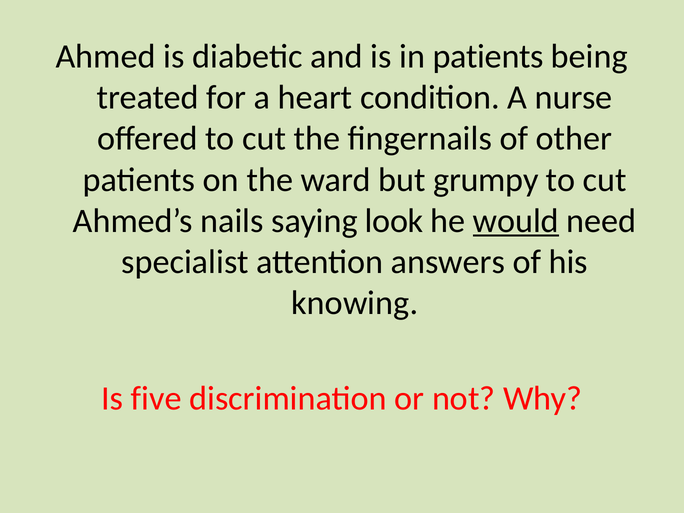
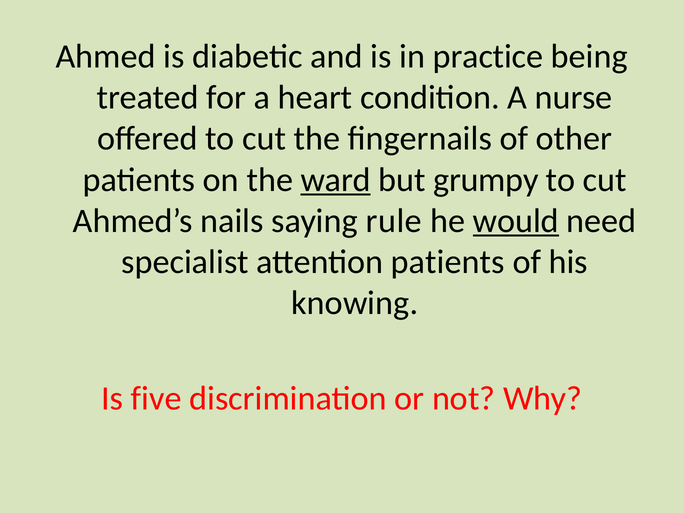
in patients: patients -> practice
ward underline: none -> present
look: look -> rule
attention answers: answers -> patients
